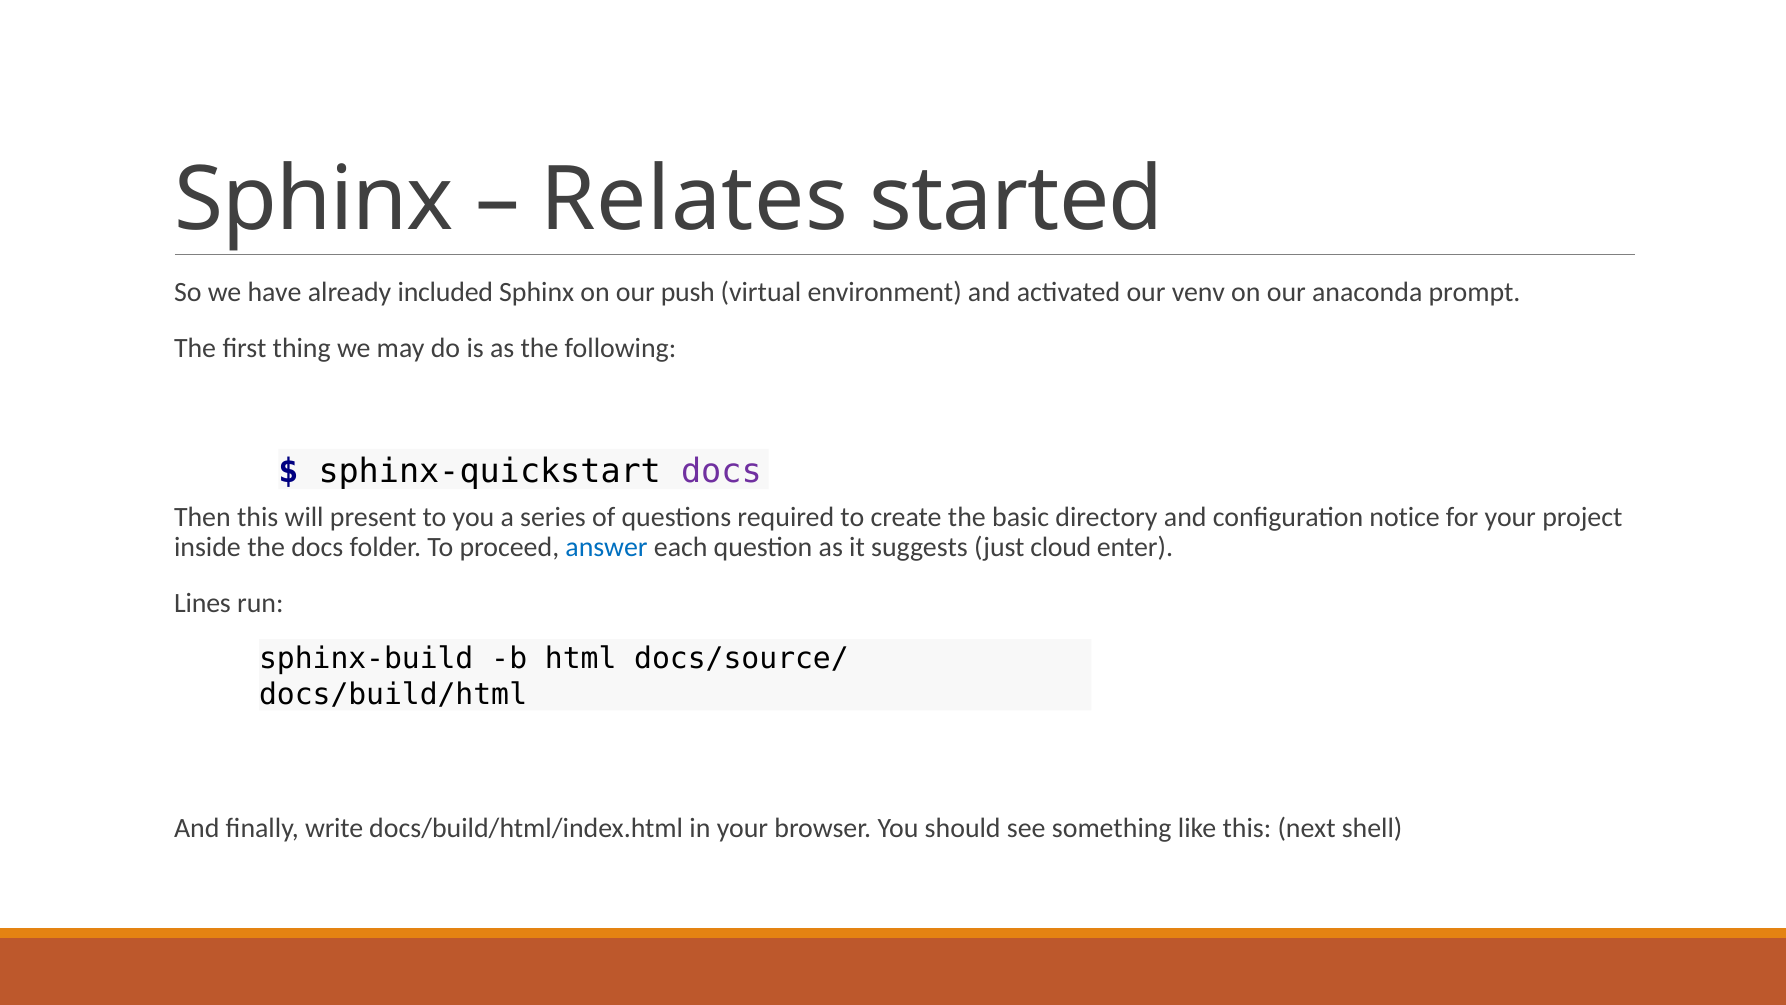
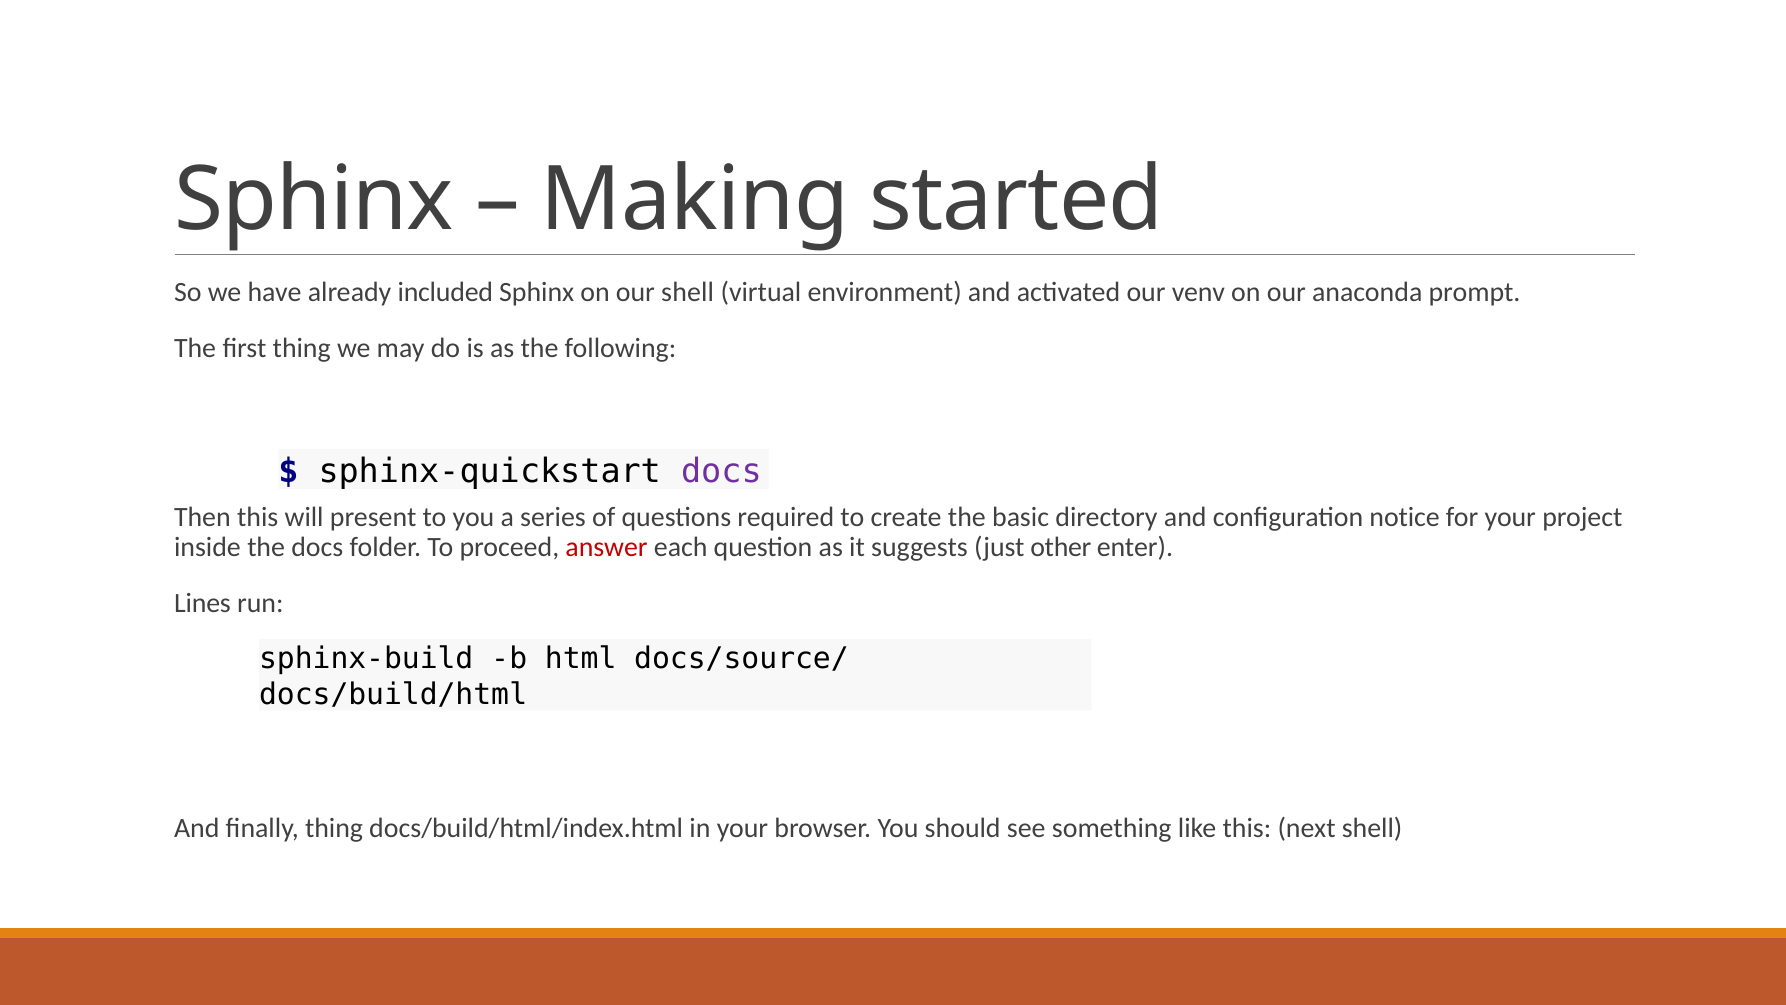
Relates: Relates -> Making
our push: push -> shell
answer colour: blue -> red
cloud: cloud -> other
finally write: write -> thing
